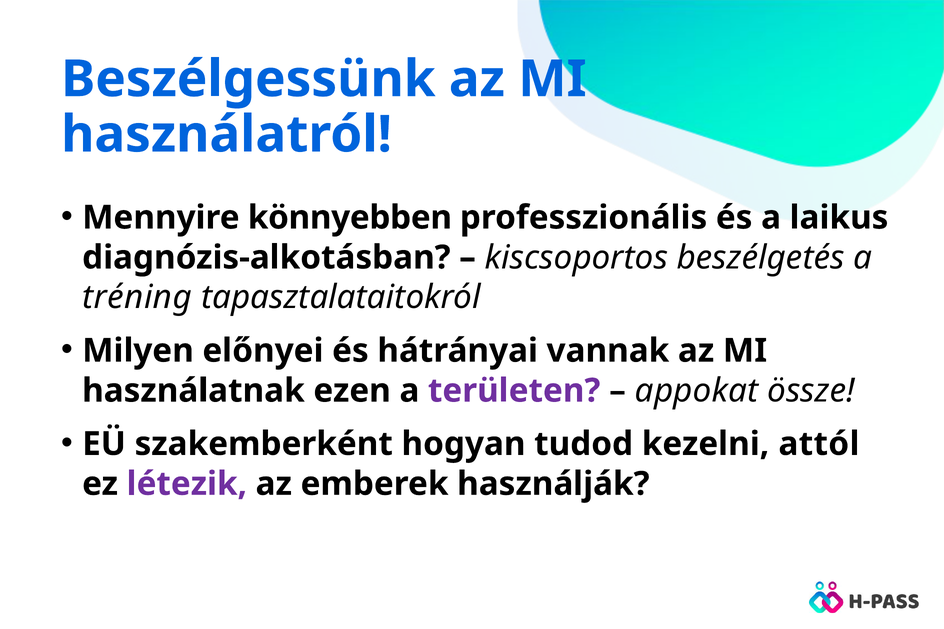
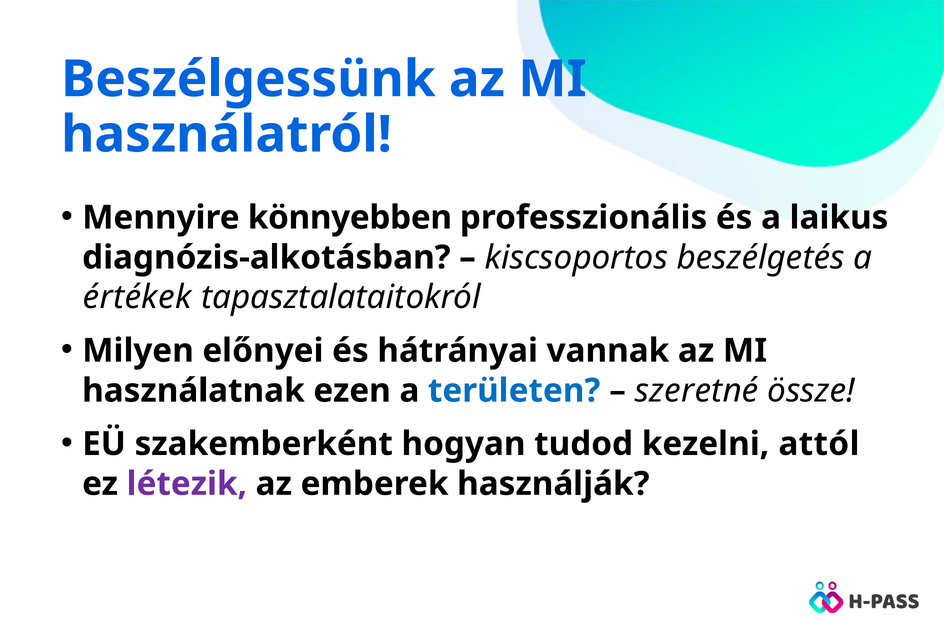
tréning: tréning -> értékek
területen colour: purple -> blue
appokat: appokat -> szeretné
